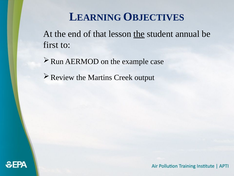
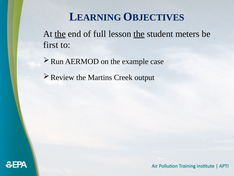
the at (60, 34) underline: none -> present
that: that -> full
annual: annual -> meters
